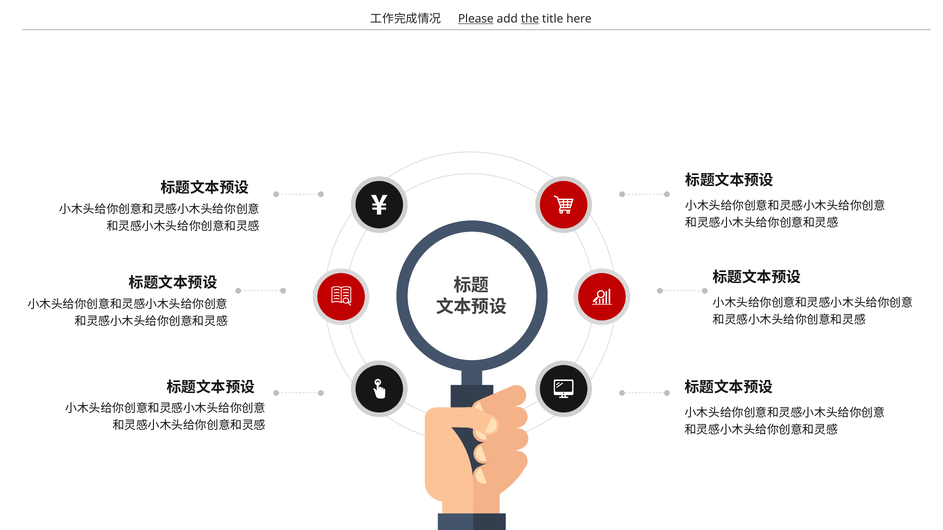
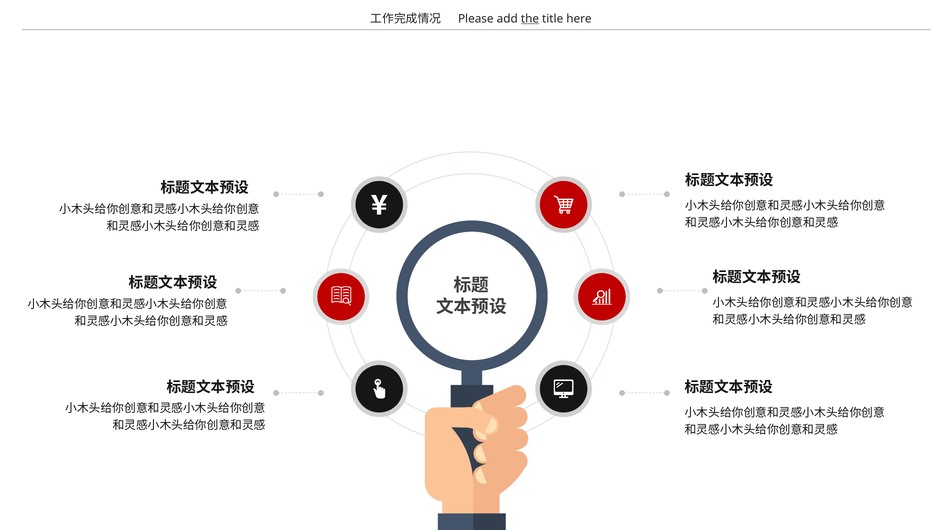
Please underline: present -> none
